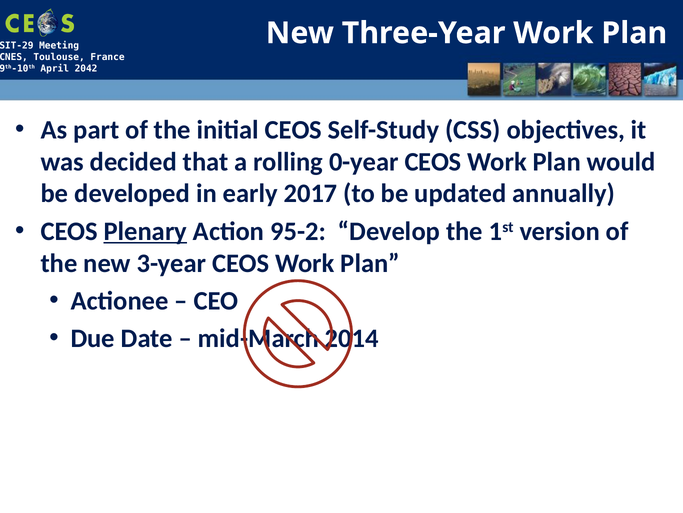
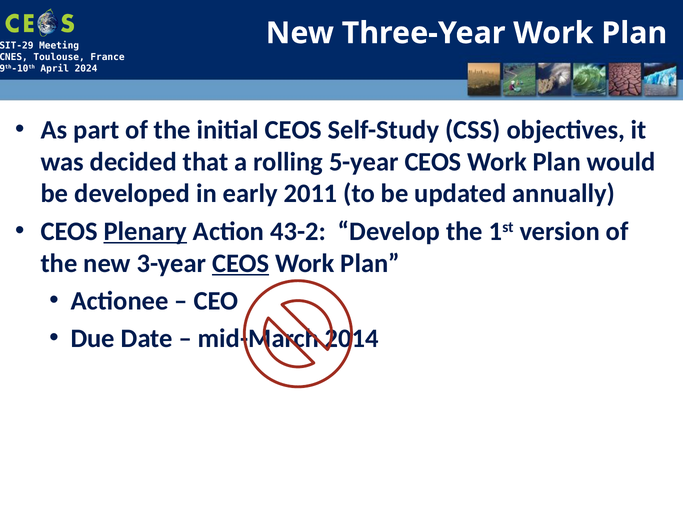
2042: 2042 -> 2024
0-year: 0-year -> 5-year
2017: 2017 -> 2011
95-2: 95-2 -> 43-2
CEOS at (241, 263) underline: none -> present
